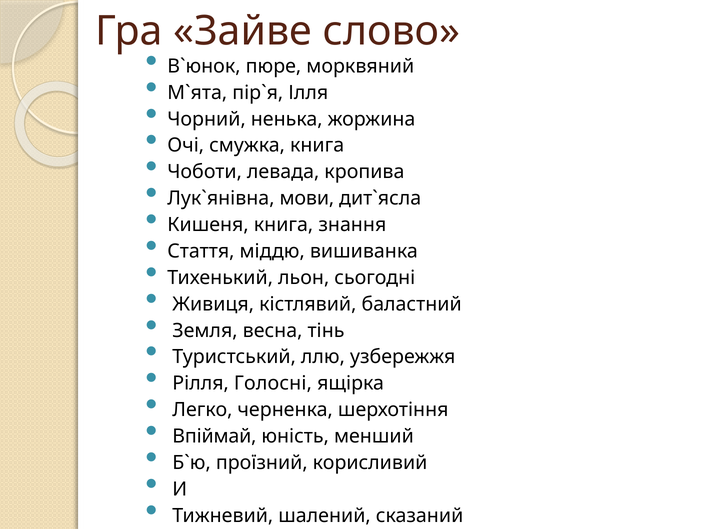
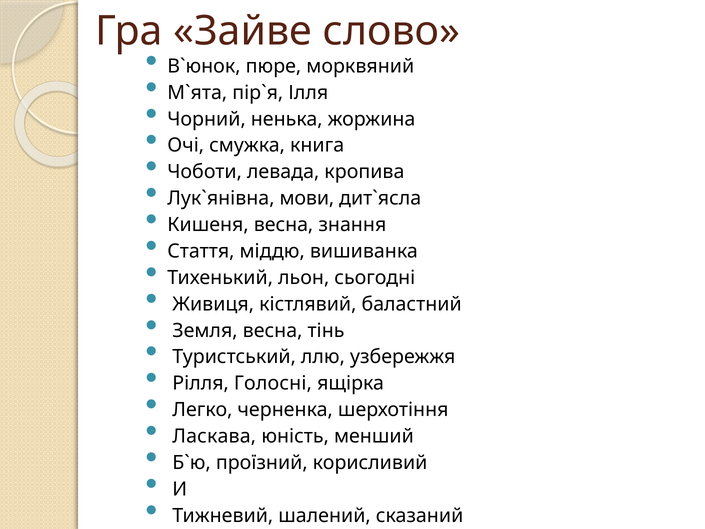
Кишеня книга: книга -> весна
Впіймай: Впіймай -> Ласкава
